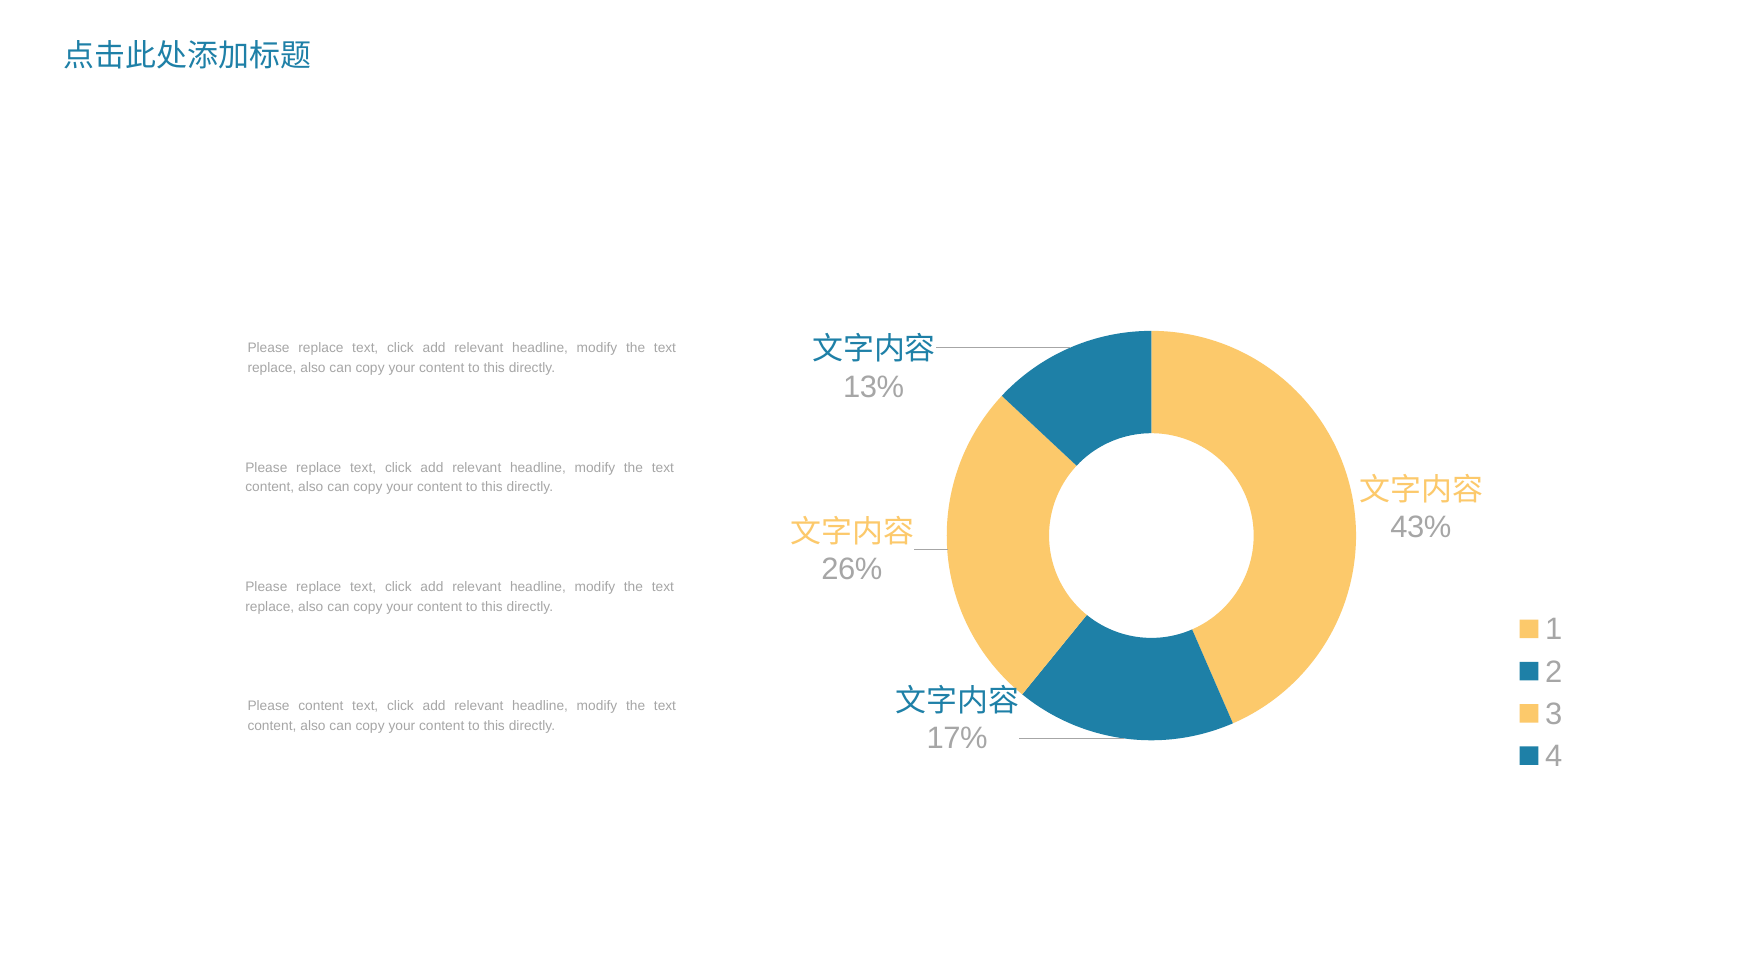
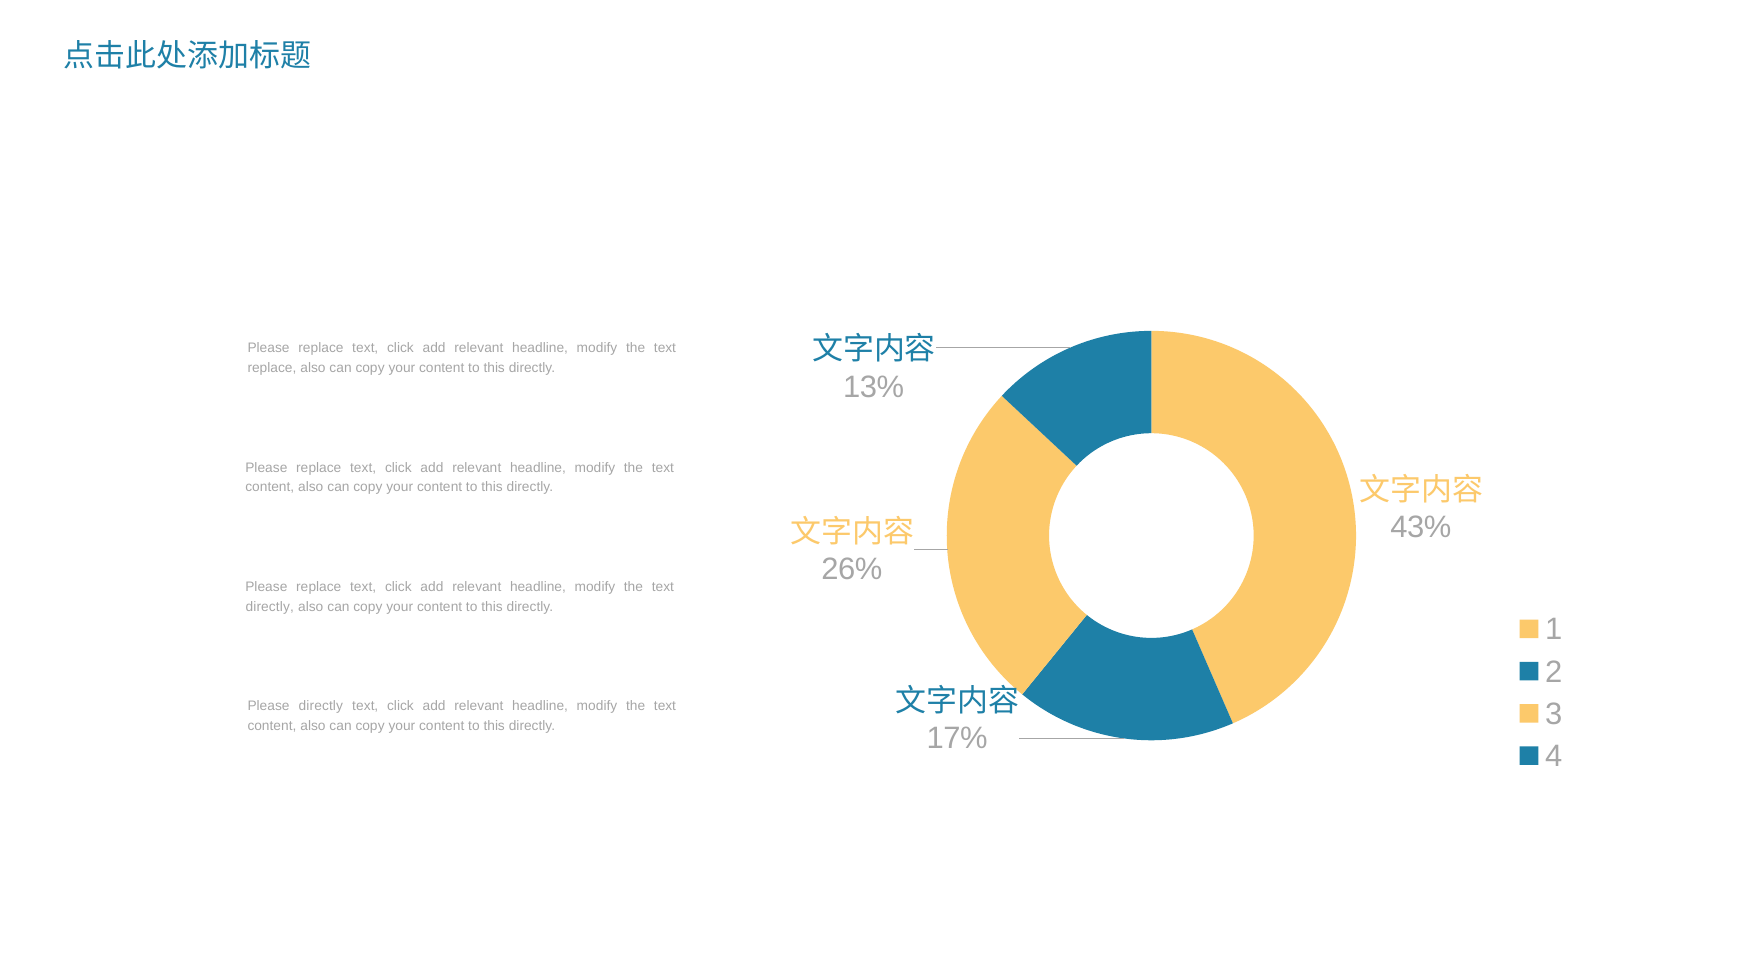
replace at (270, 606): replace -> directly
Please content: content -> directly
